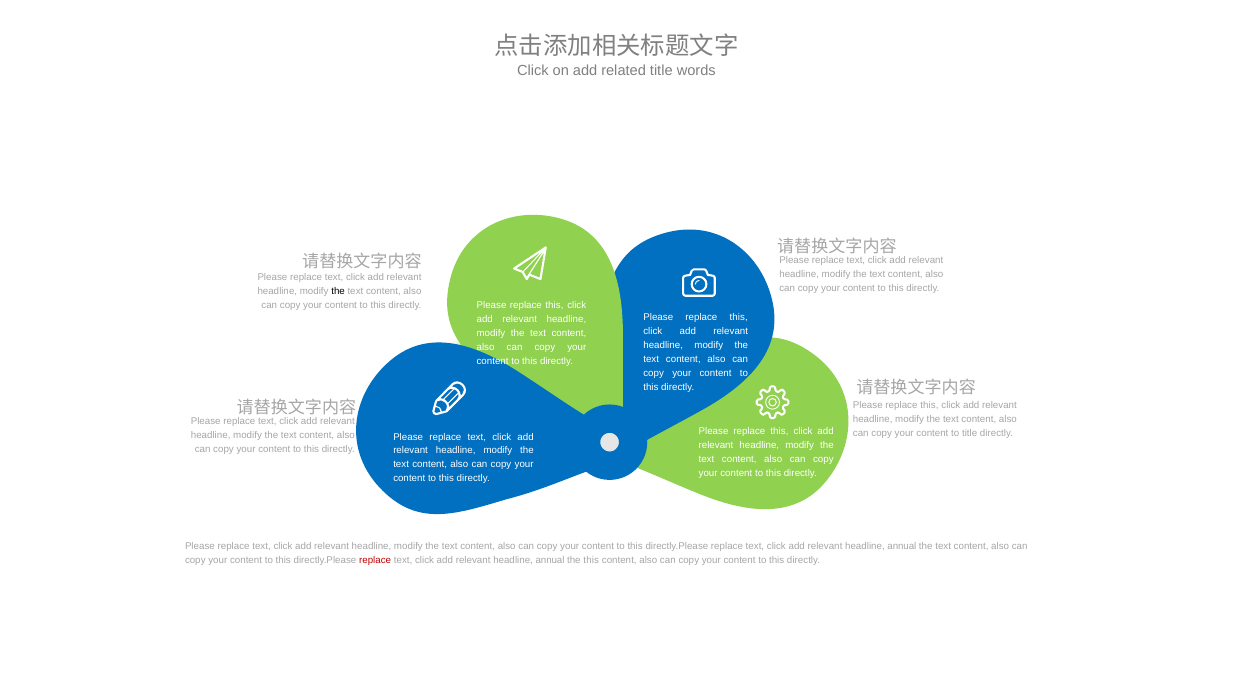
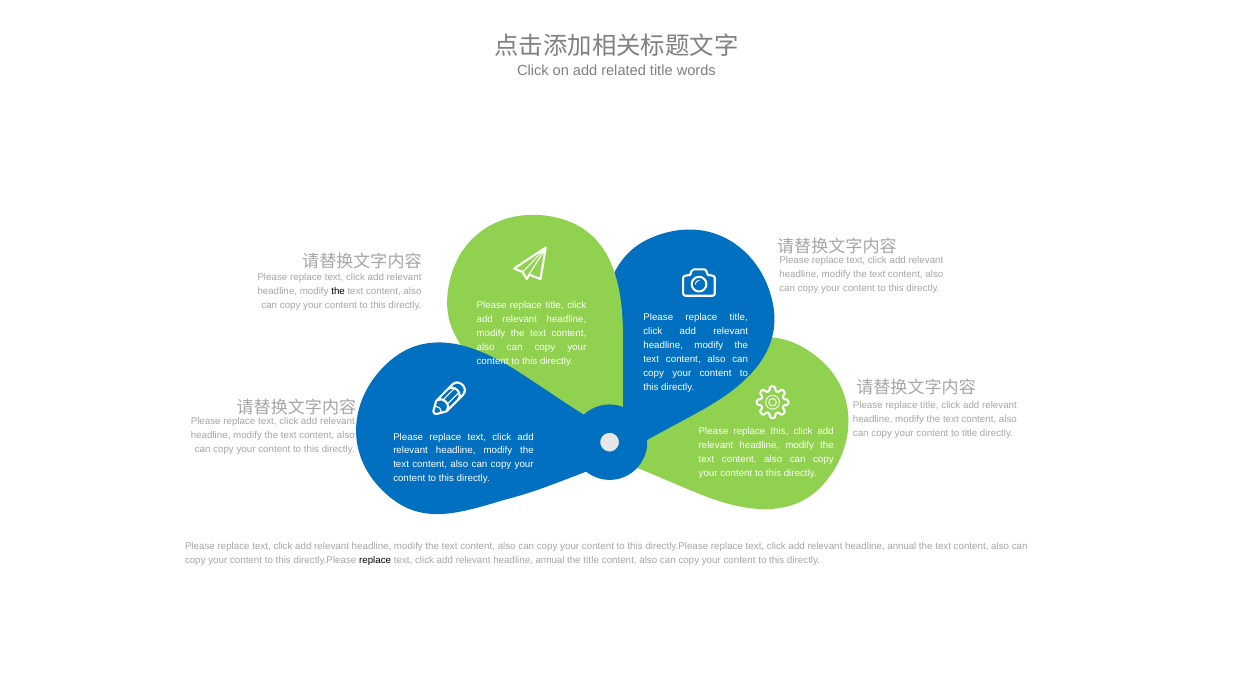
this at (555, 305): this -> title
this at (739, 317): this -> title
this at (929, 405): this -> title
replace at (375, 560) colour: red -> black
the this: this -> title
